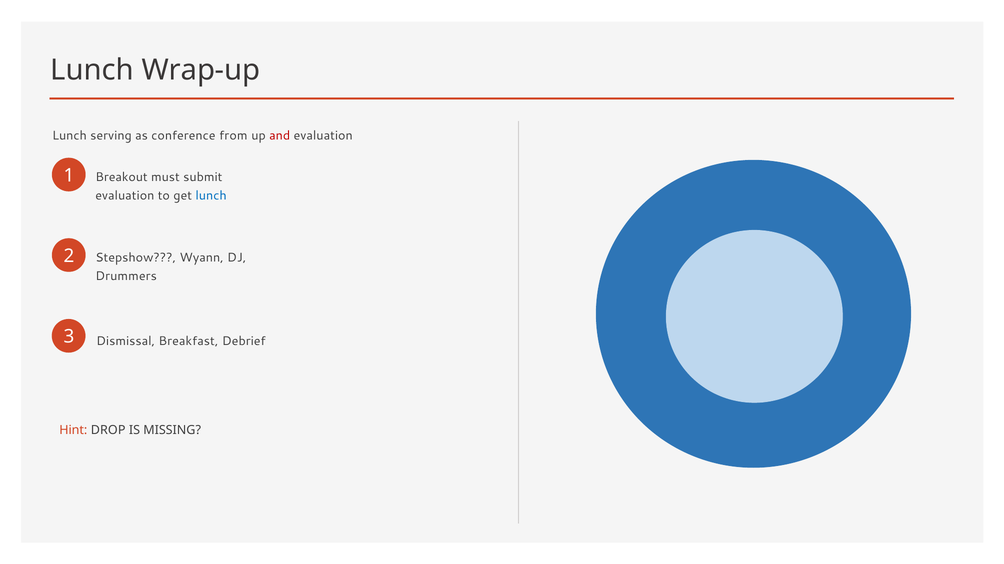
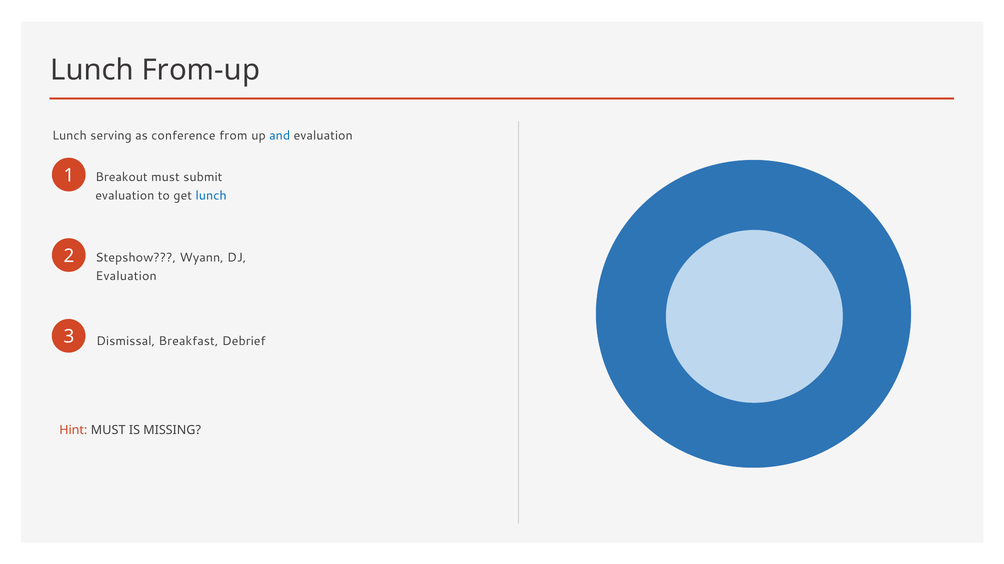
Wrap-up: Wrap-up -> From-up
and colour: red -> blue
Drummers at (126, 277): Drummers -> Evaluation
Hint DROP: DROP -> MUST
